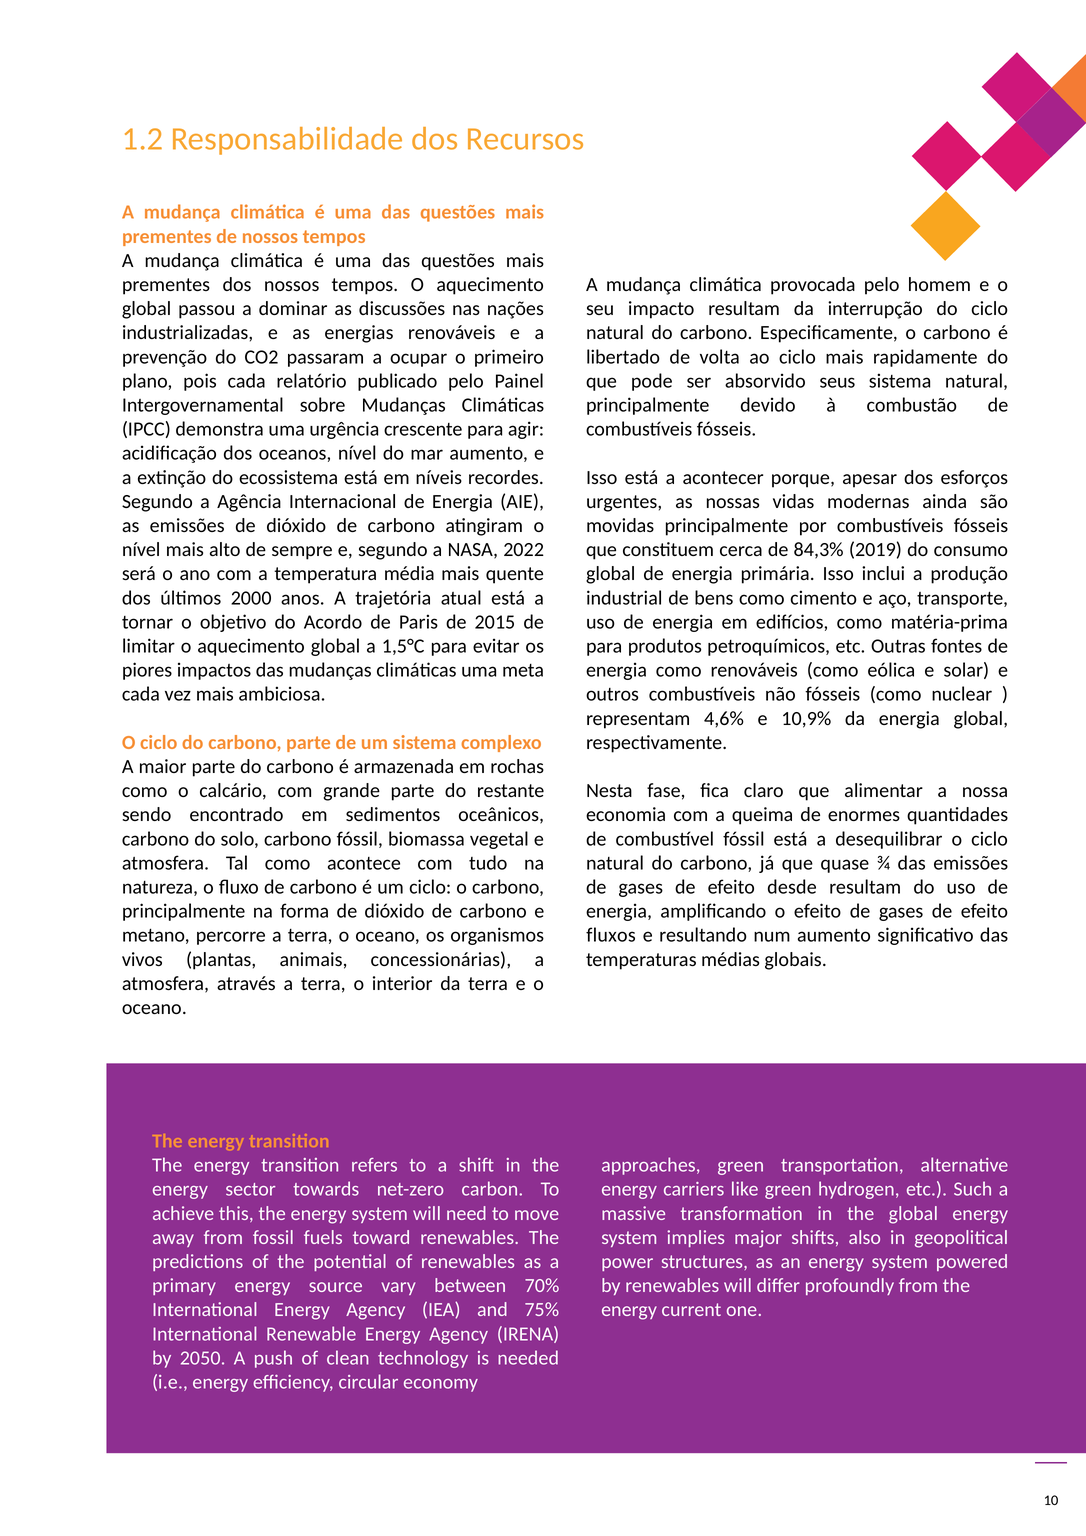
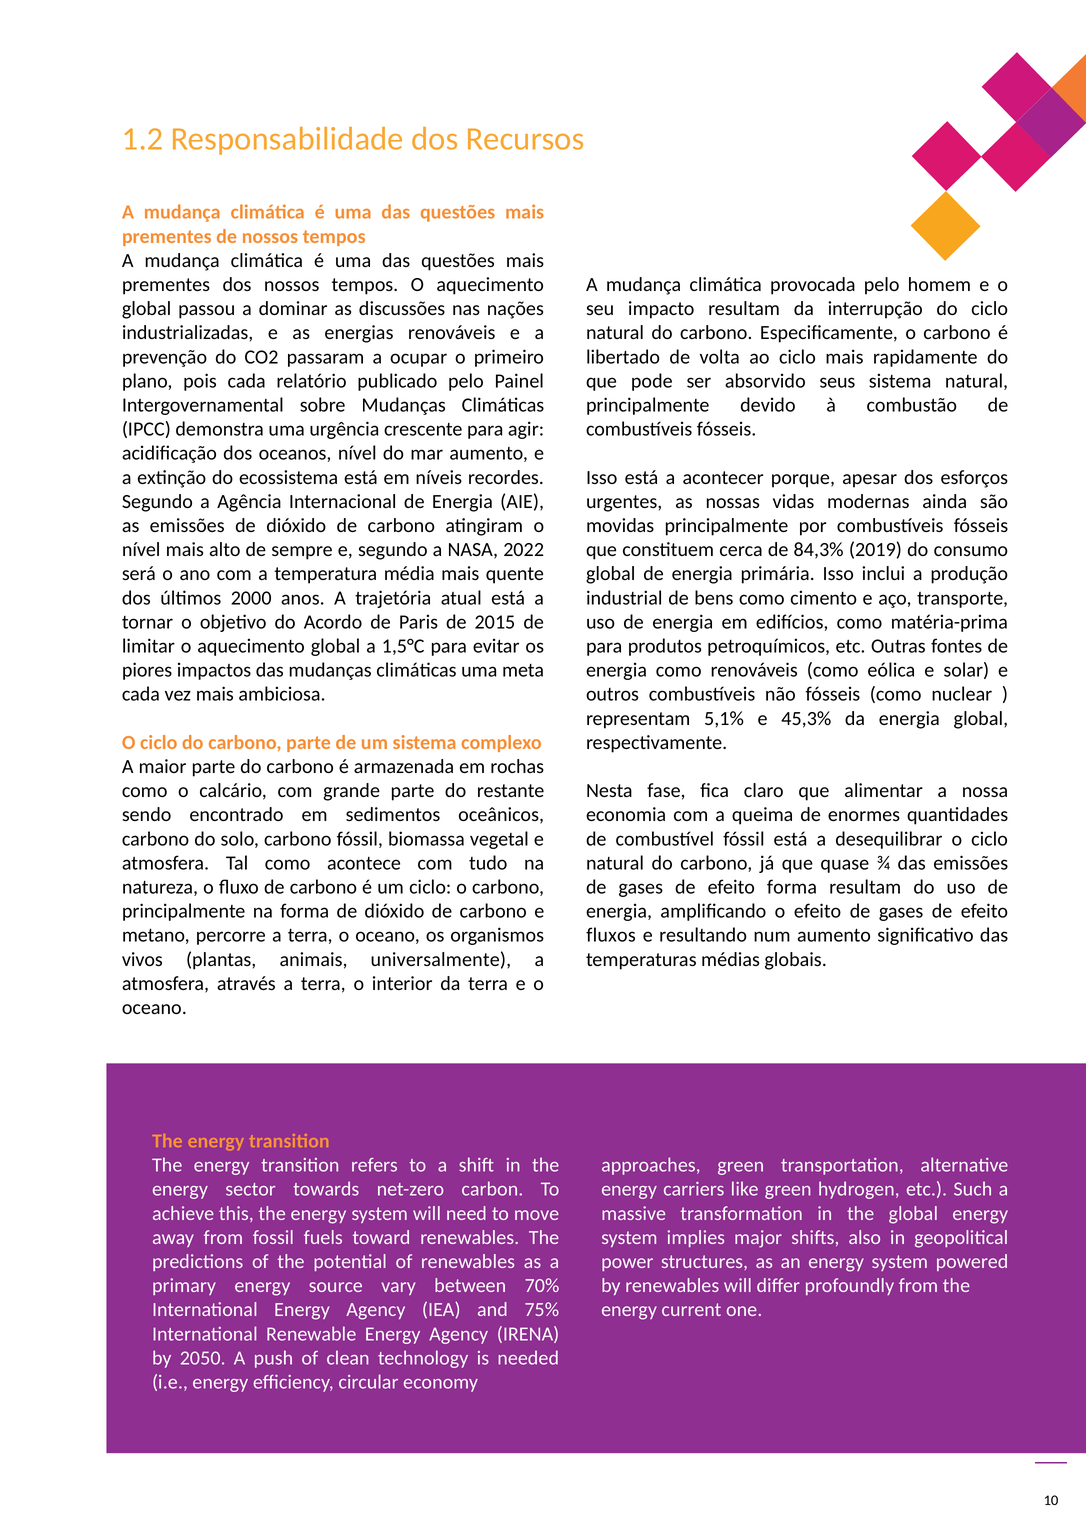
4,6%: 4,6% -> 5,1%
10,9%: 10,9% -> 45,3%
efeito desde: desde -> forma
concessionárias: concessionárias -> universalmente
